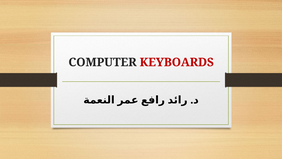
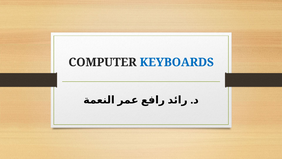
KEYBOARDS colour: red -> blue
